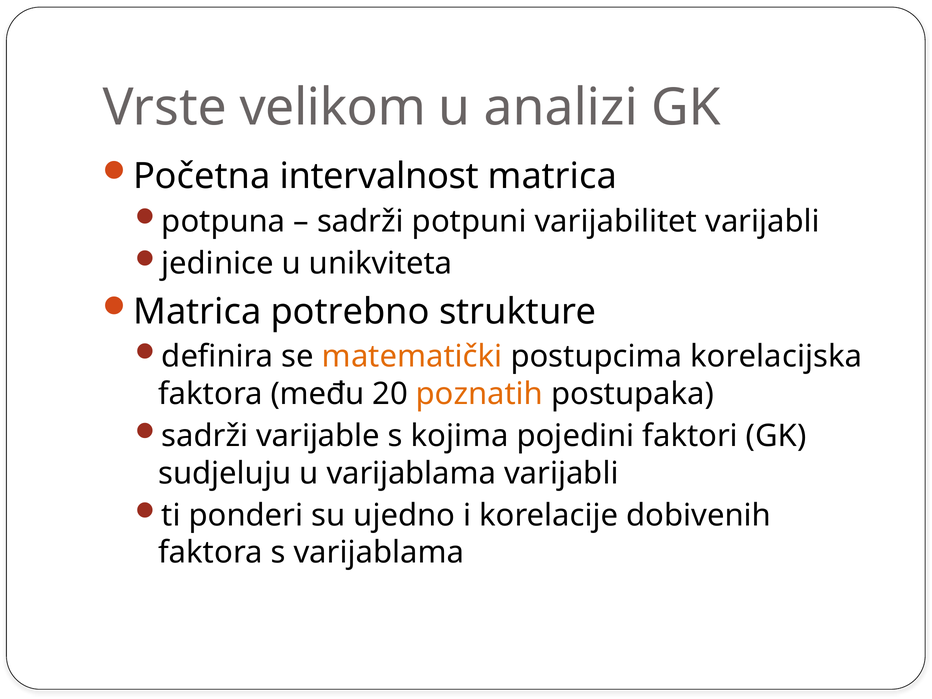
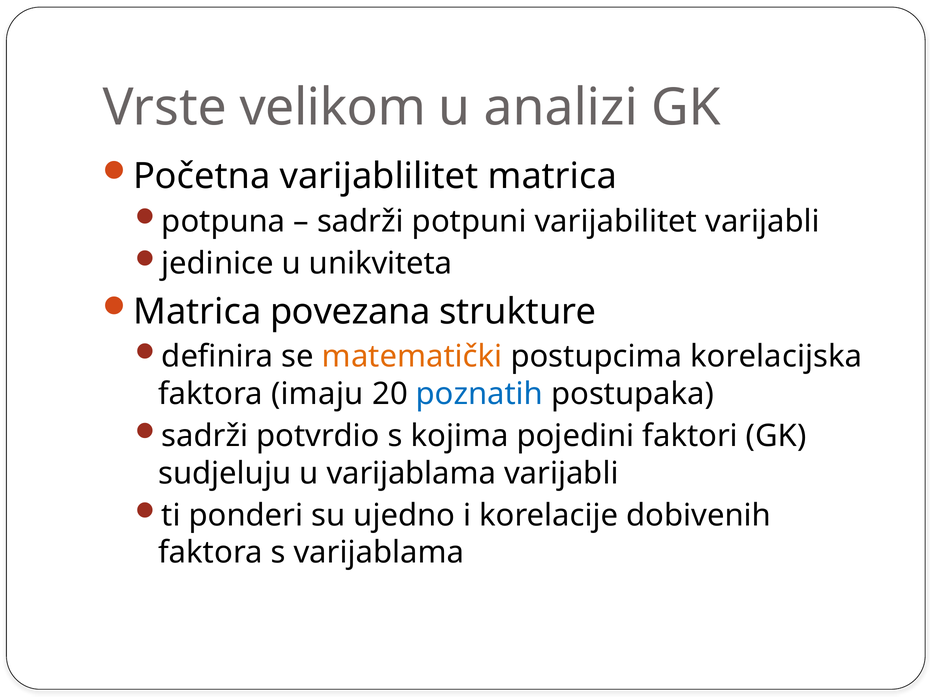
intervalnost: intervalnost -> varijablilitet
potrebno: potrebno -> povezana
među: među -> imaju
poznatih colour: orange -> blue
varijable: varijable -> potvrdio
